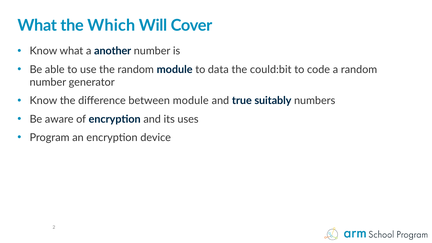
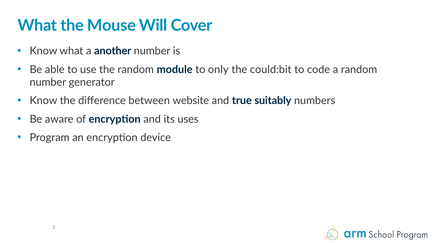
Which: Which -> Mouse
data: data -> only
between module: module -> website
